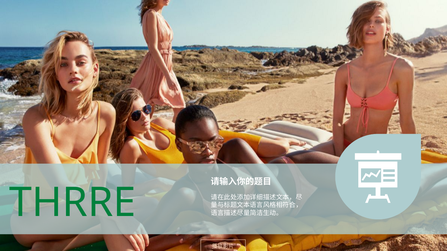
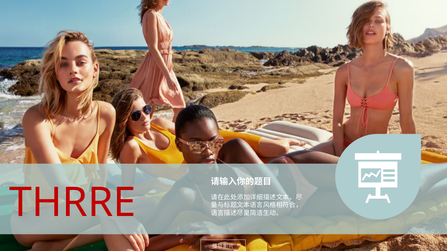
THRRE colour: green -> red
